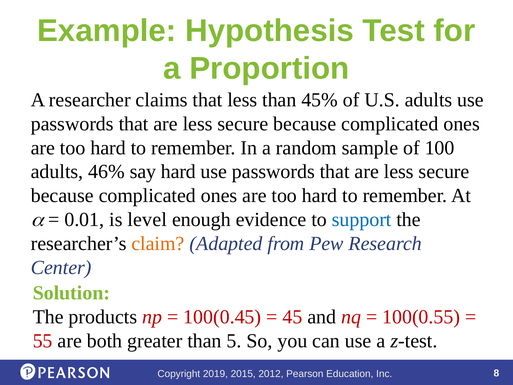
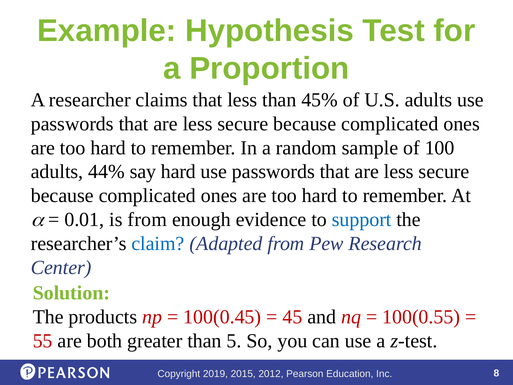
46%: 46% -> 44%
is level: level -> from
claim colour: orange -> blue
